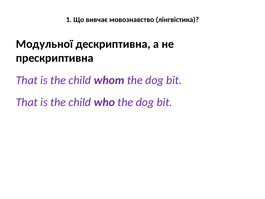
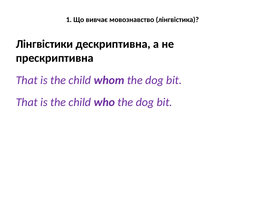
Модульної: Модульної -> Лінгвістики
